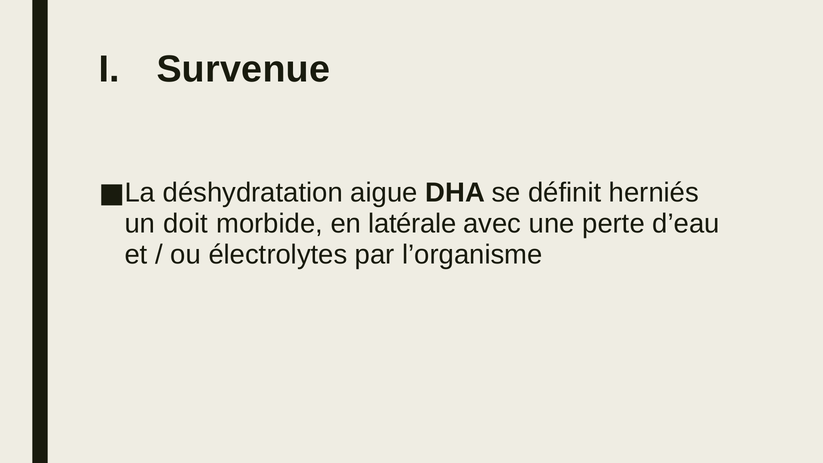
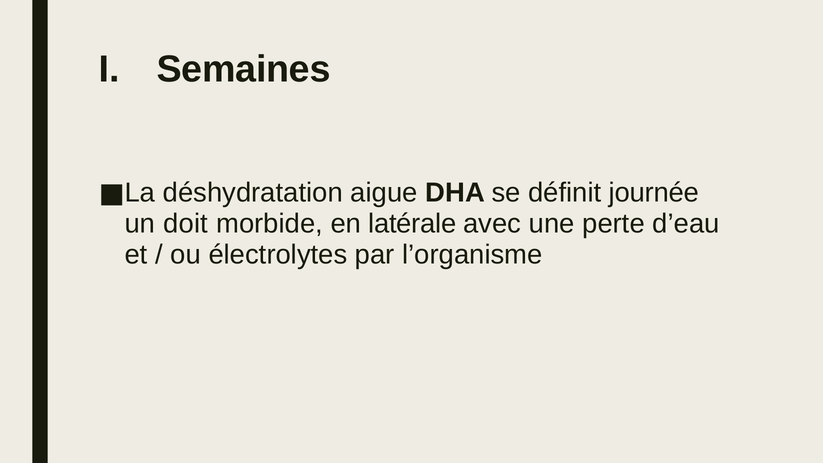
Survenue: Survenue -> Semaines
herniés: herniés -> journée
